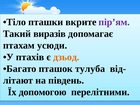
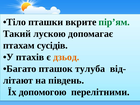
пір’ям colour: purple -> green
виразів: виразів -> лускою
усюди: усюди -> сусідів
